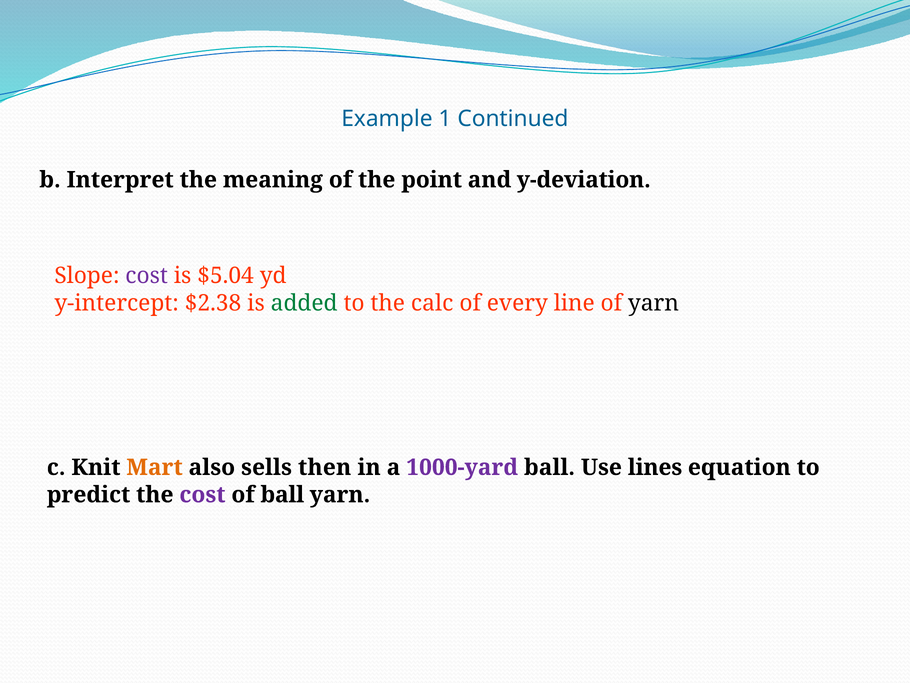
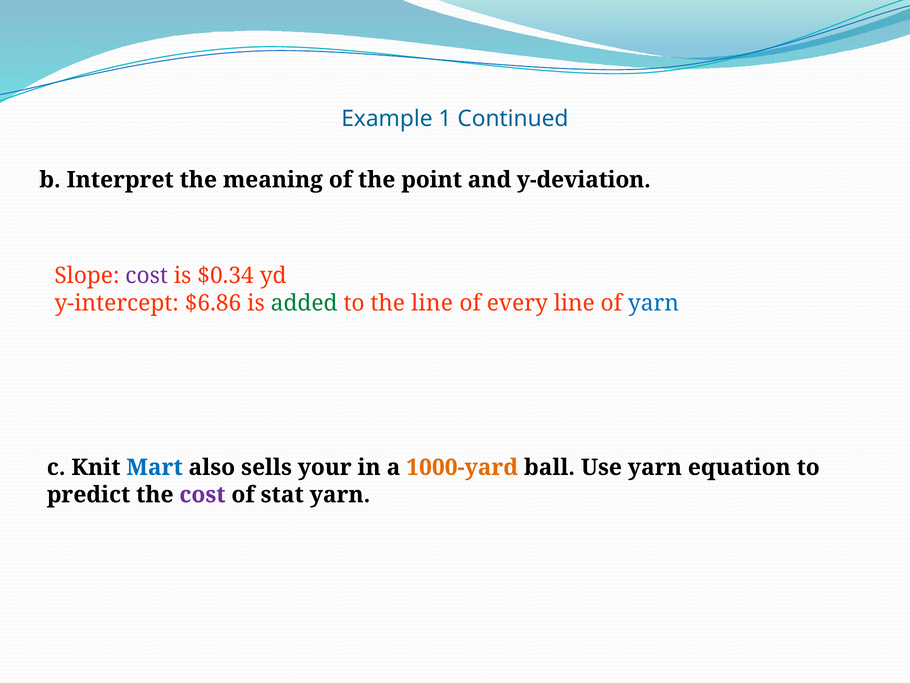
$5.04: $5.04 -> $0.34
$2.38: $2.38 -> $6.86
the calc: calc -> line
yarn at (653, 303) colour: black -> blue
Mart colour: orange -> blue
then: then -> your
1000-yard colour: purple -> orange
Use lines: lines -> yarn
of ball: ball -> stat
